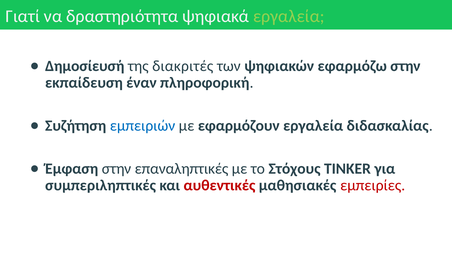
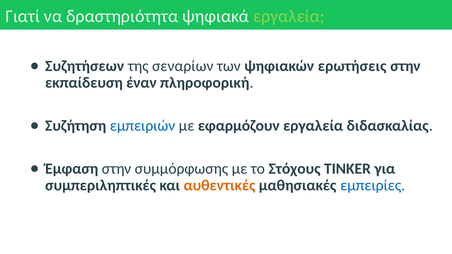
Δημοσίευσή: Δημοσίευσή -> Συζητήσεων
διακριτές: διακριτές -> σεναρίων
εφαρμόζω: εφαρμόζω -> ερωτήσεις
επαναληπτικές: επαναληπτικές -> συμμόρφωσης
αυθεντικές colour: red -> orange
εμπειρίες colour: red -> blue
